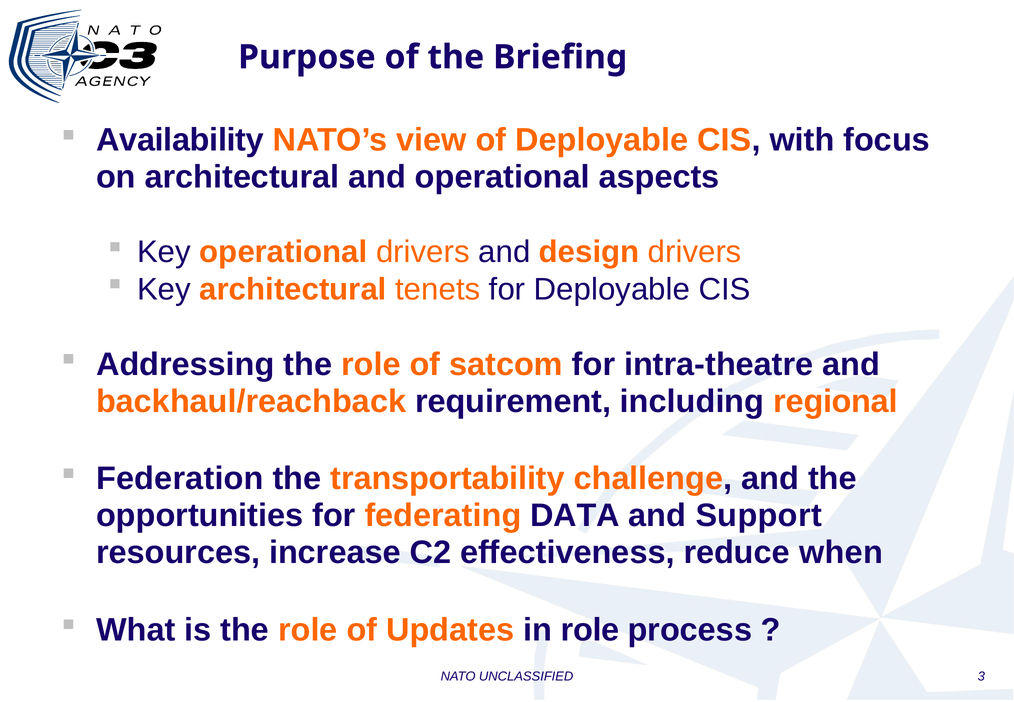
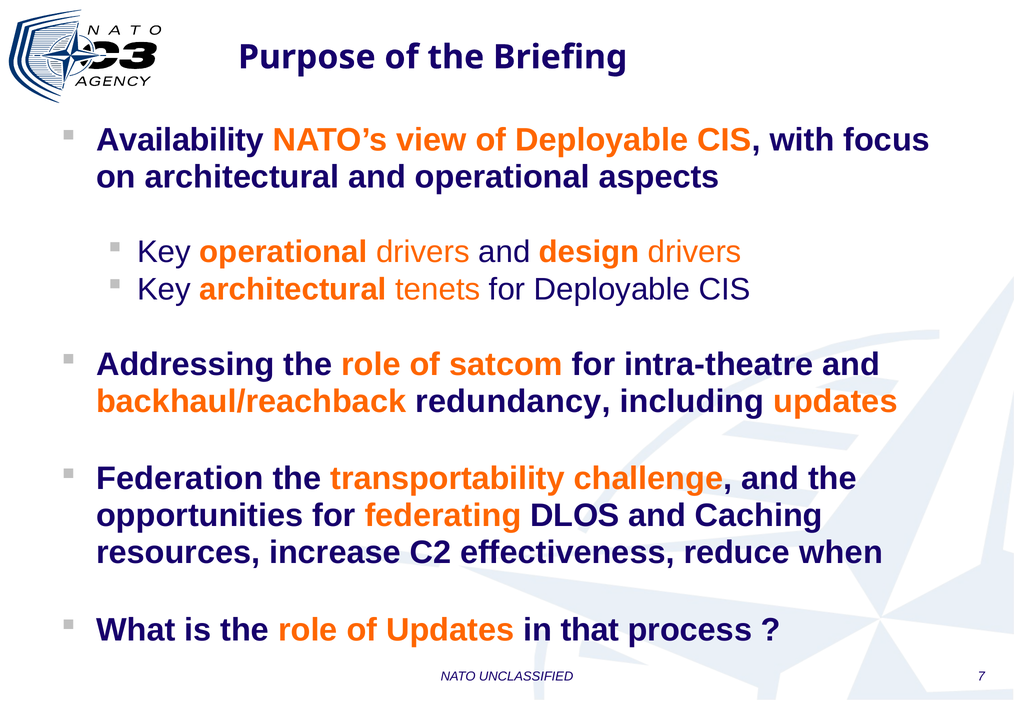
requirement: requirement -> redundancy
including regional: regional -> updates
DATA: DATA -> DLOS
Support: Support -> Caching
in role: role -> that
3: 3 -> 7
